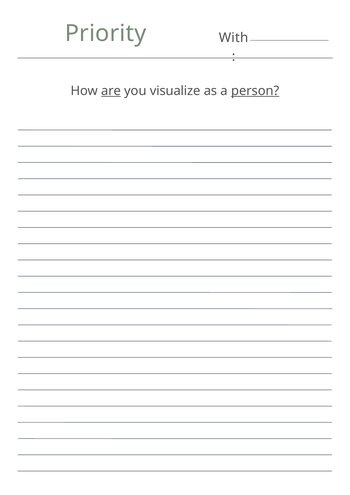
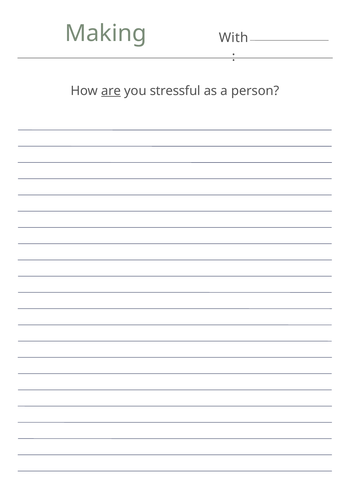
Priority: Priority -> Making
visualize: visualize -> stressful
person underline: present -> none
